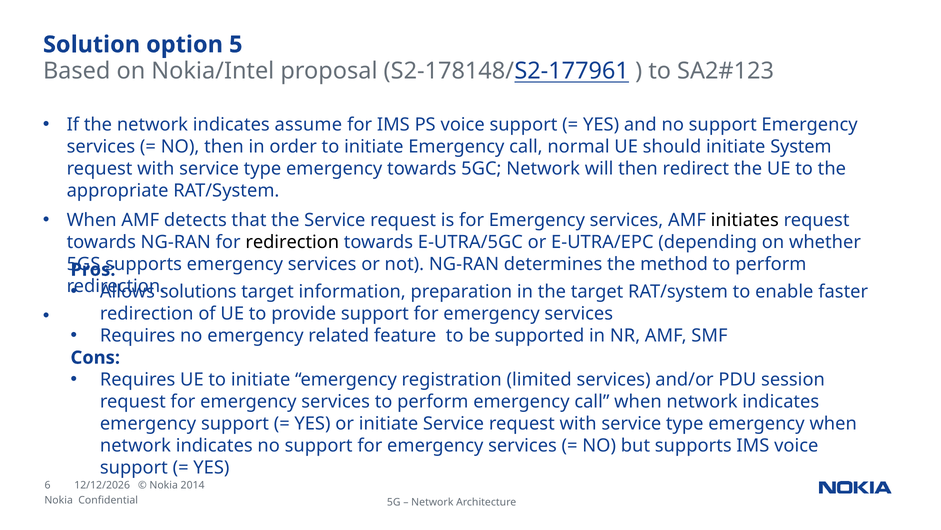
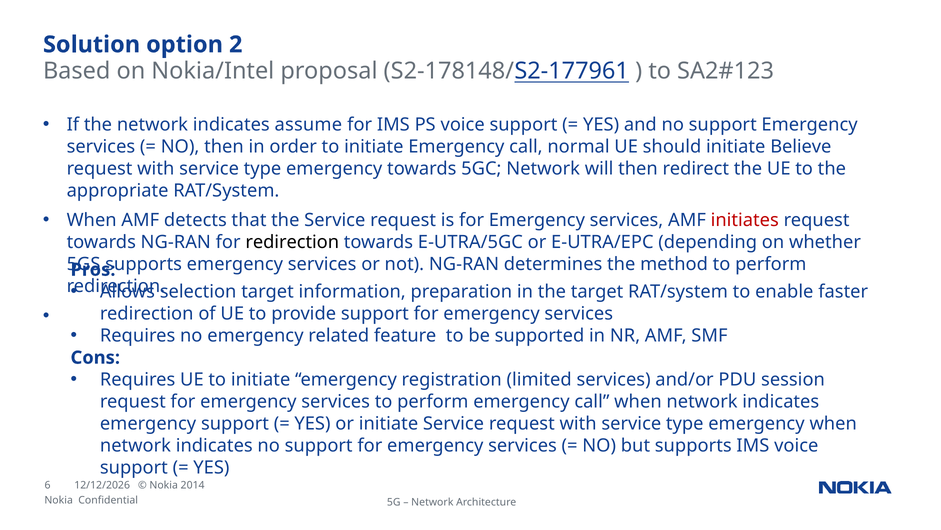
5: 5 -> 2
System: System -> Believe
initiates colour: black -> red
solutions: solutions -> selection
